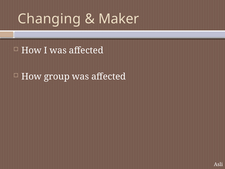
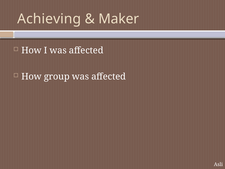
Changing: Changing -> Achieving
